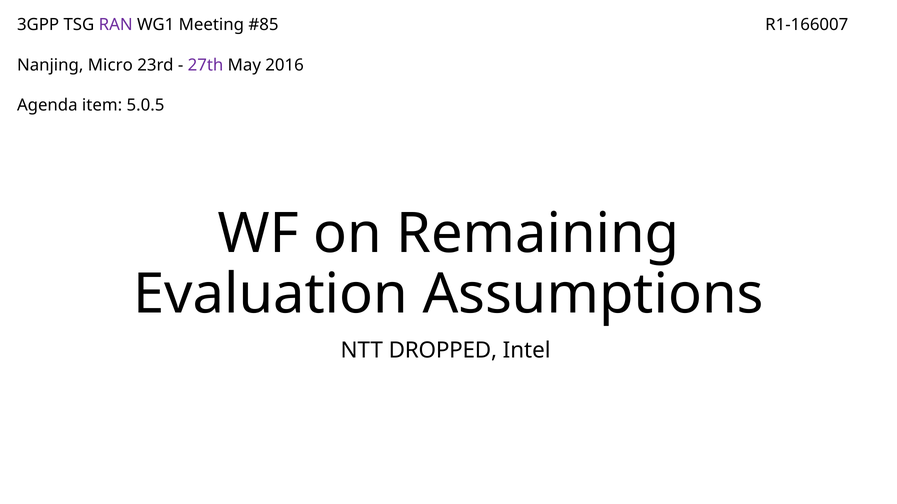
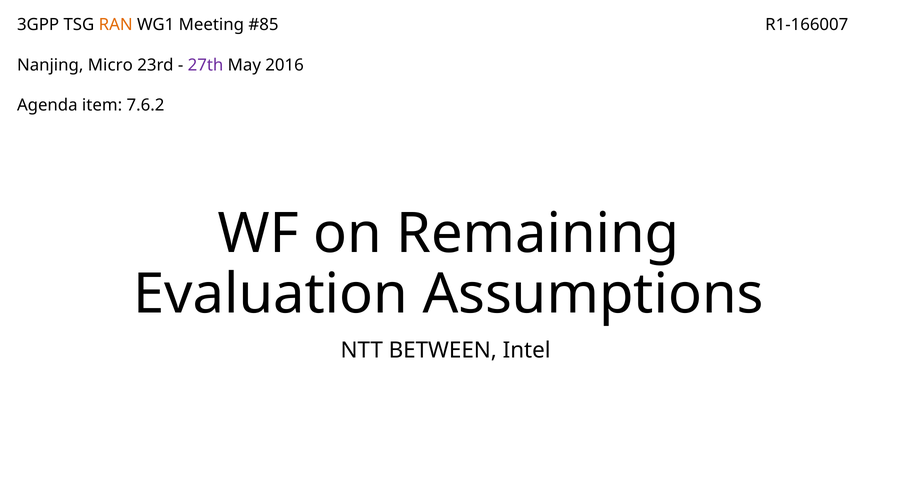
RAN colour: purple -> orange
5.0.5: 5.0.5 -> 7.6.2
DROPPED: DROPPED -> BETWEEN
